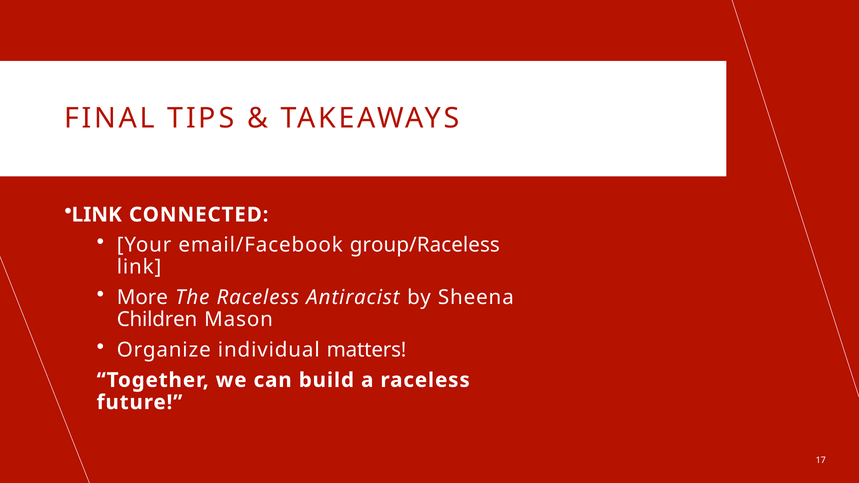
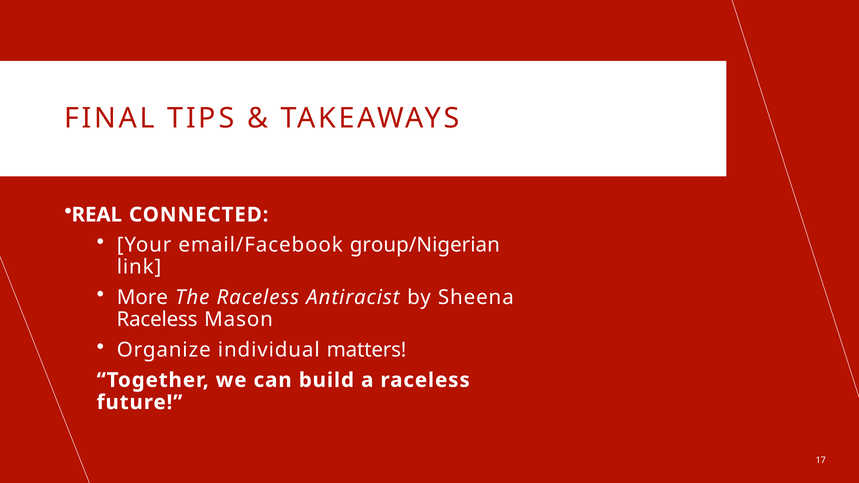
LINK at (97, 215): LINK -> REAL
group/Raceless: group/Raceless -> group/Nigerian
Children at (157, 320): Children -> Raceless
